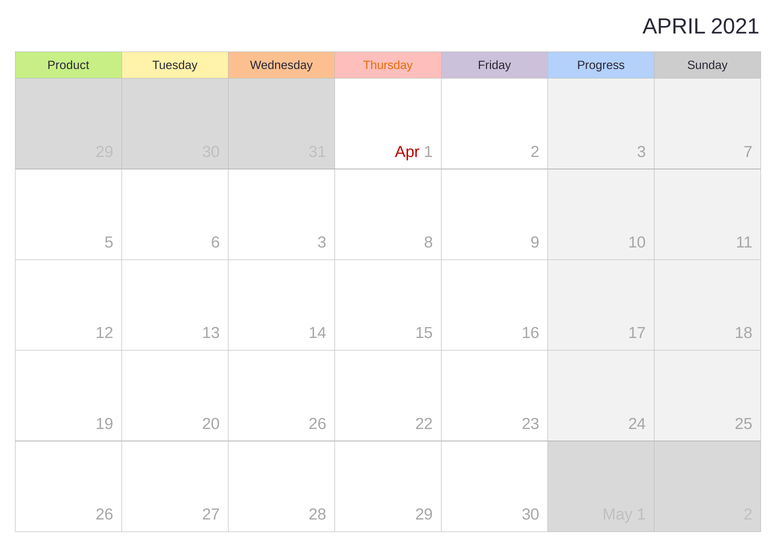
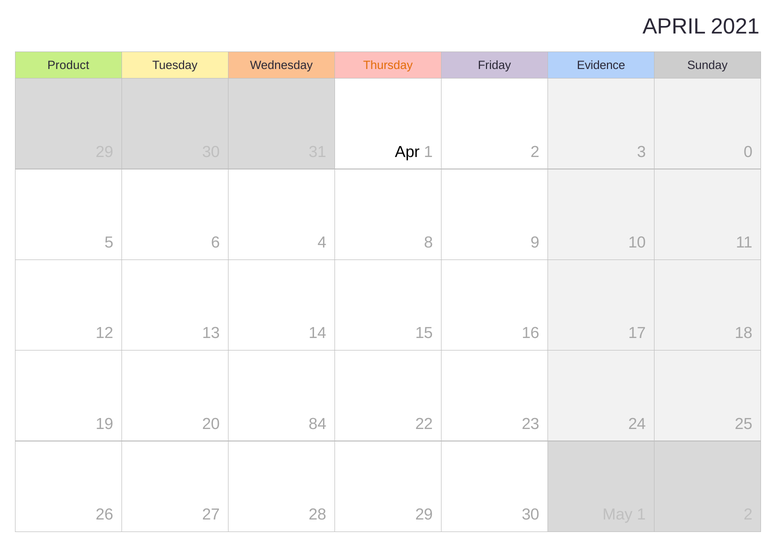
Progress: Progress -> Evidence
Apr colour: red -> black
7: 7 -> 0
6 3: 3 -> 4
20 26: 26 -> 84
